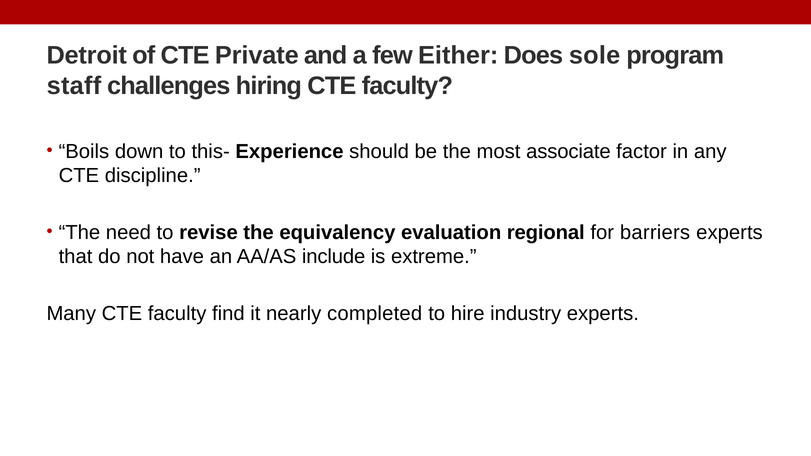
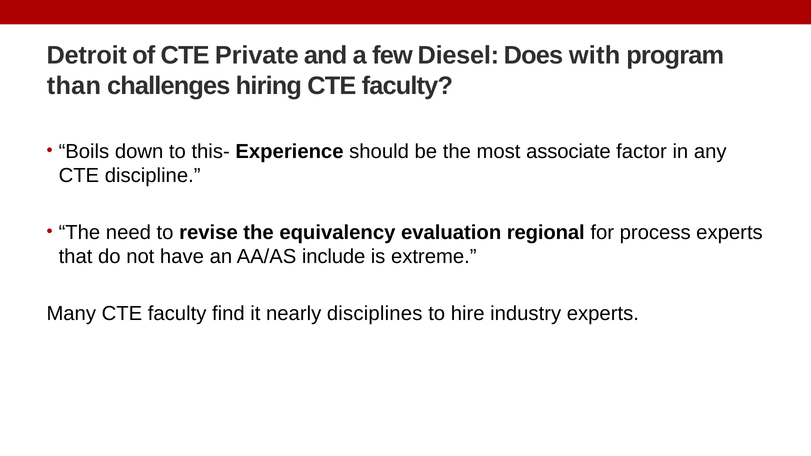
Either: Either -> Diesel
sole: sole -> with
staff: staff -> than
barriers: barriers -> process
completed: completed -> disciplines
